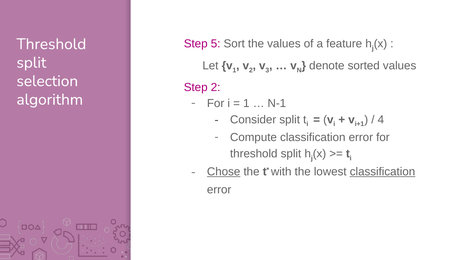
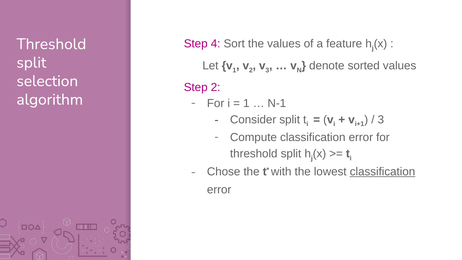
5: 5 -> 4
4 at (381, 120): 4 -> 3
Chose underline: present -> none
